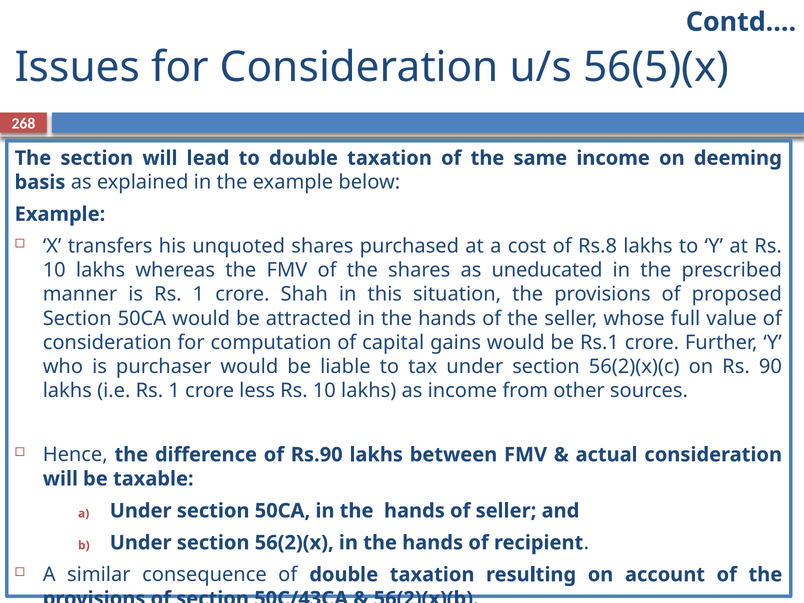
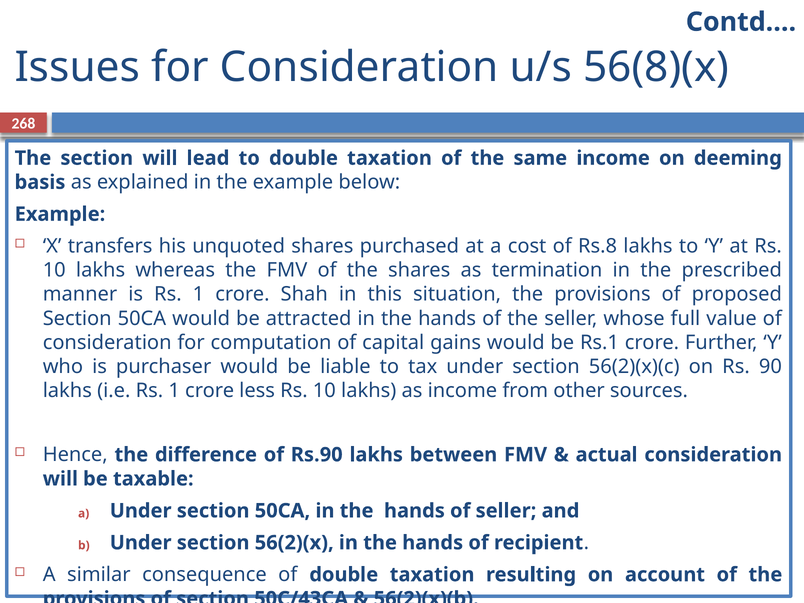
56(5)(x: 56(5)(x -> 56(8)(x
uneducated: uneducated -> termination
